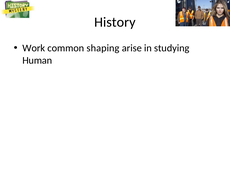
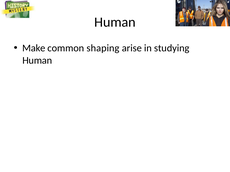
History at (115, 22): History -> Human
Work: Work -> Make
